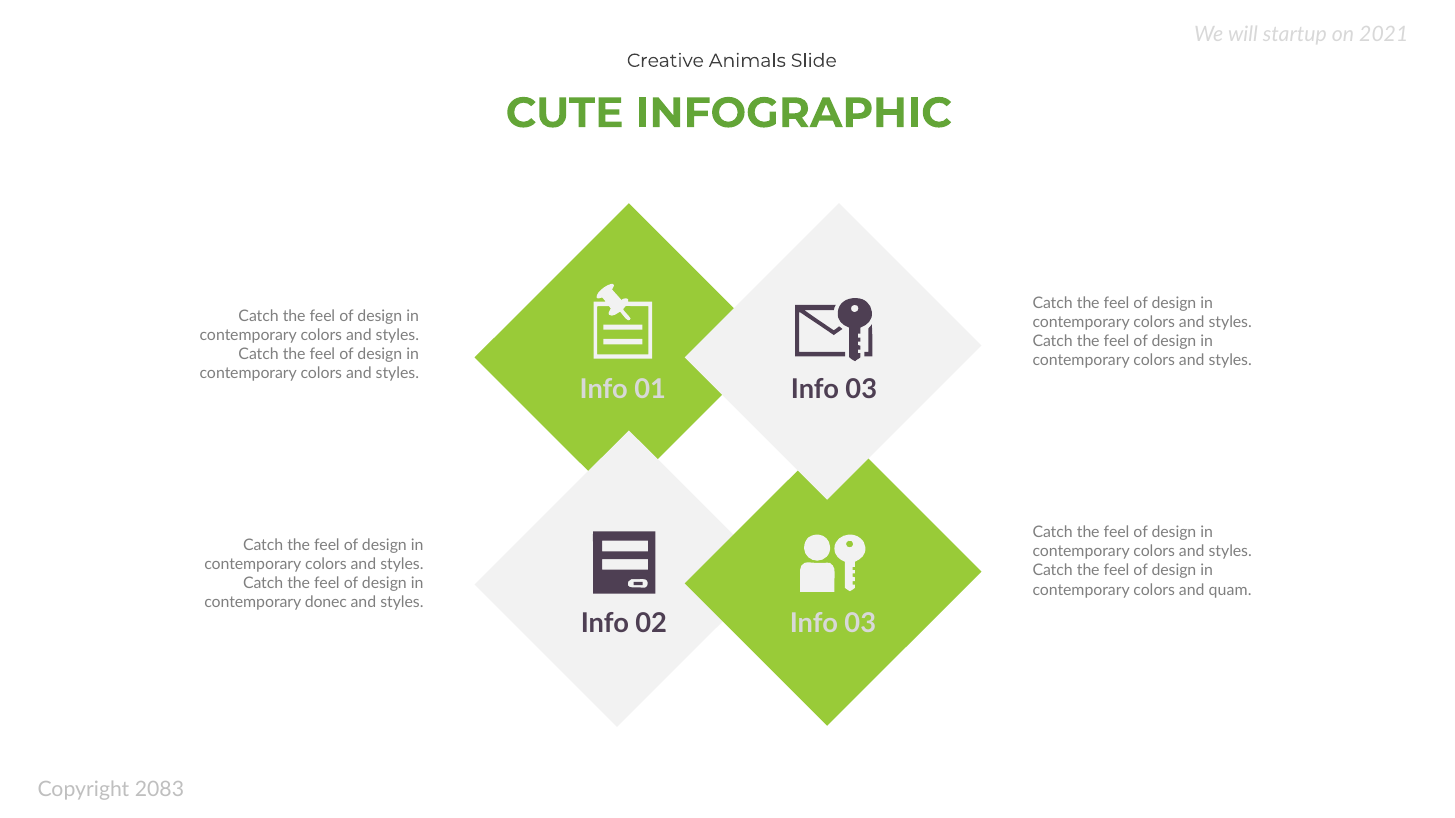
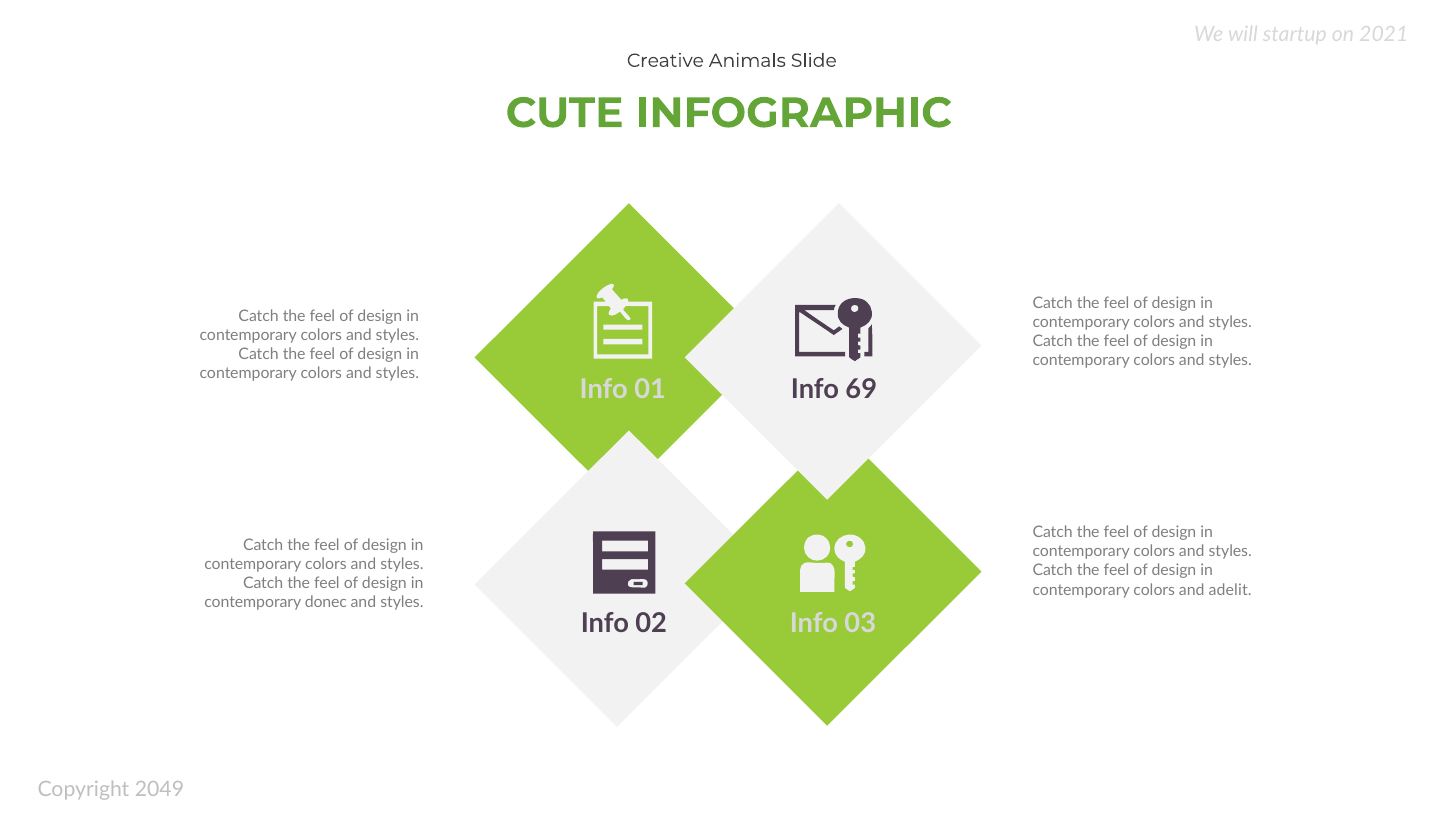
03 at (861, 389): 03 -> 69
quam: quam -> adelit
2083: 2083 -> 2049
